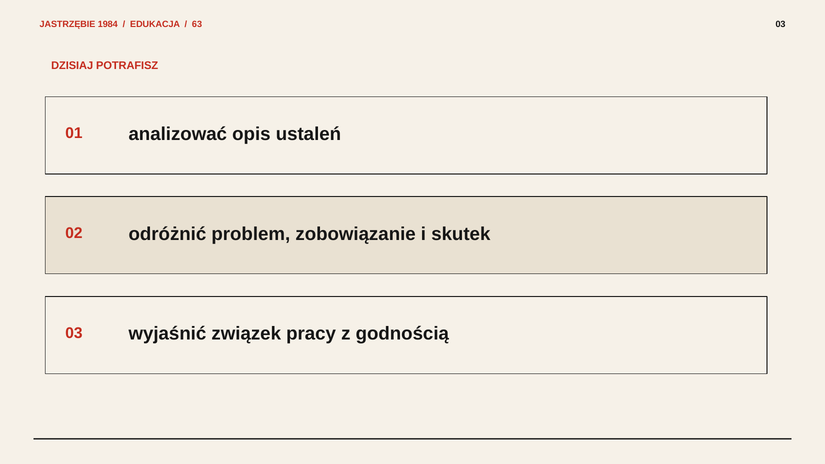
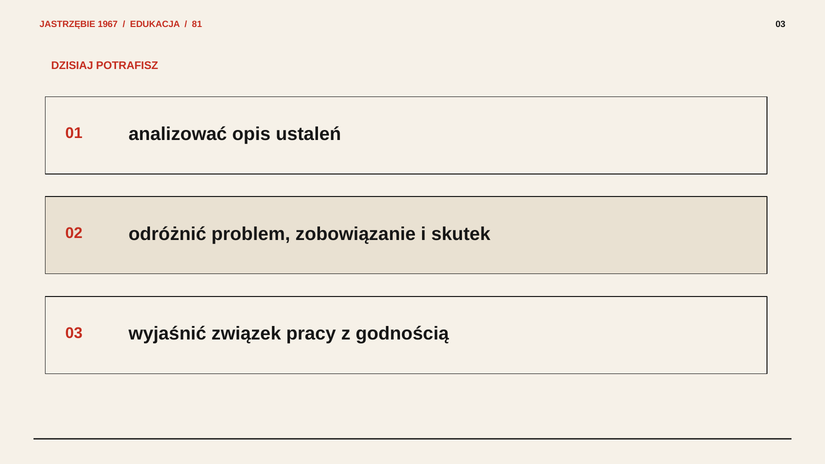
1984: 1984 -> 1967
63: 63 -> 81
